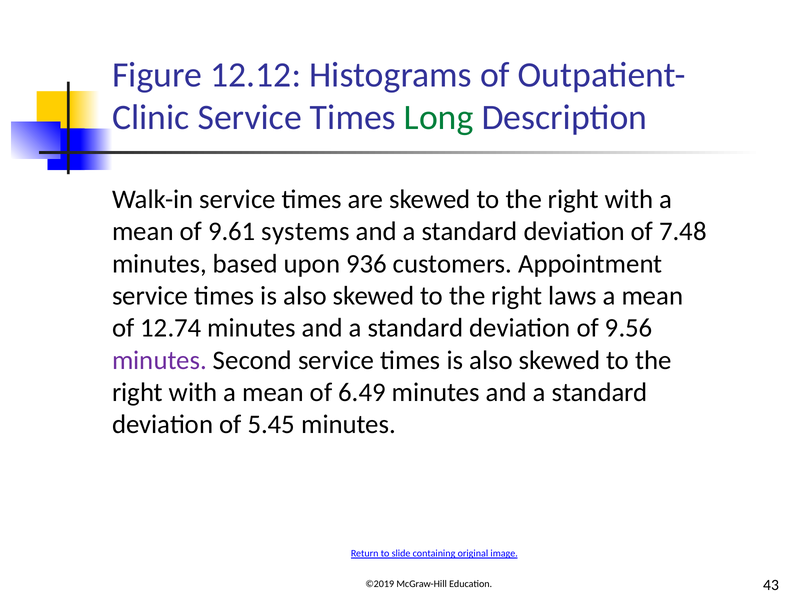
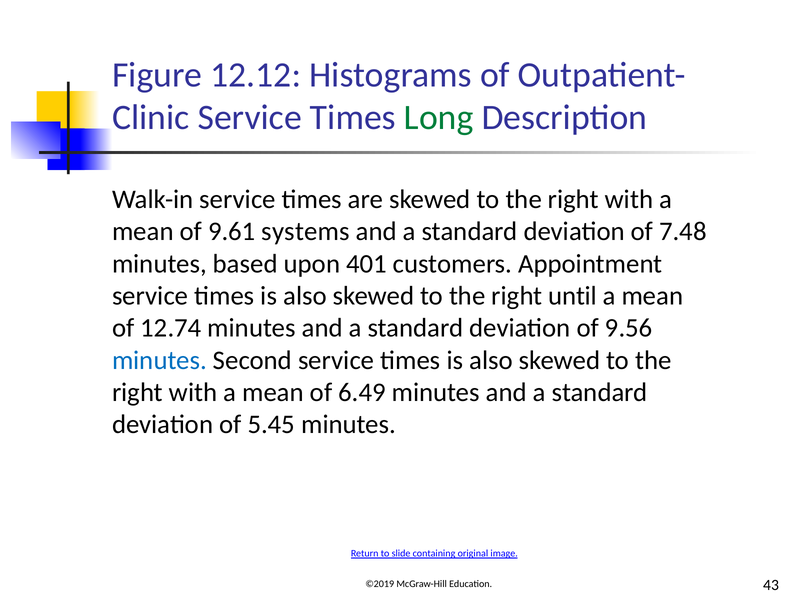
936: 936 -> 401
laws: laws -> until
minutes at (159, 360) colour: purple -> blue
